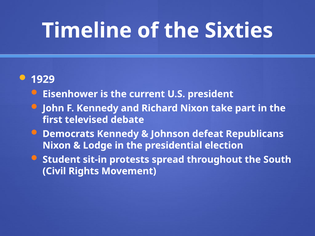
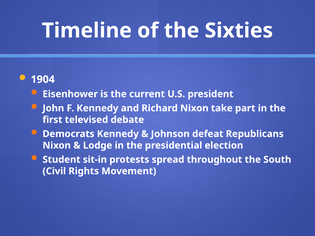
1929: 1929 -> 1904
